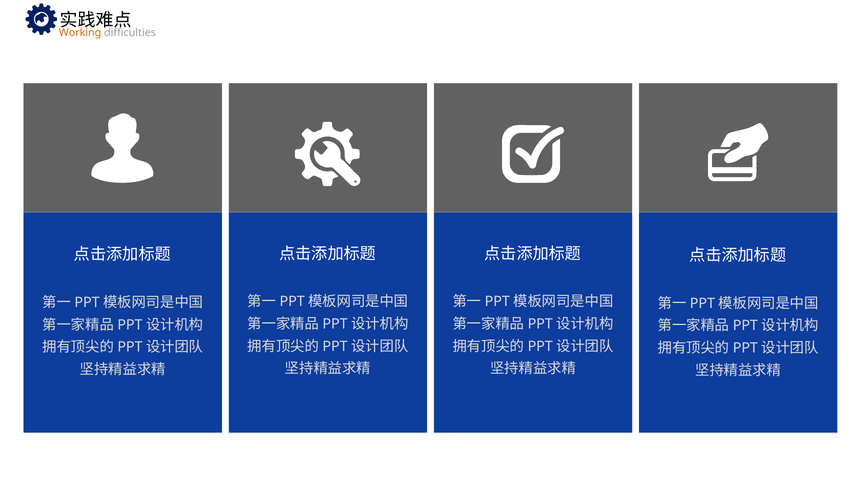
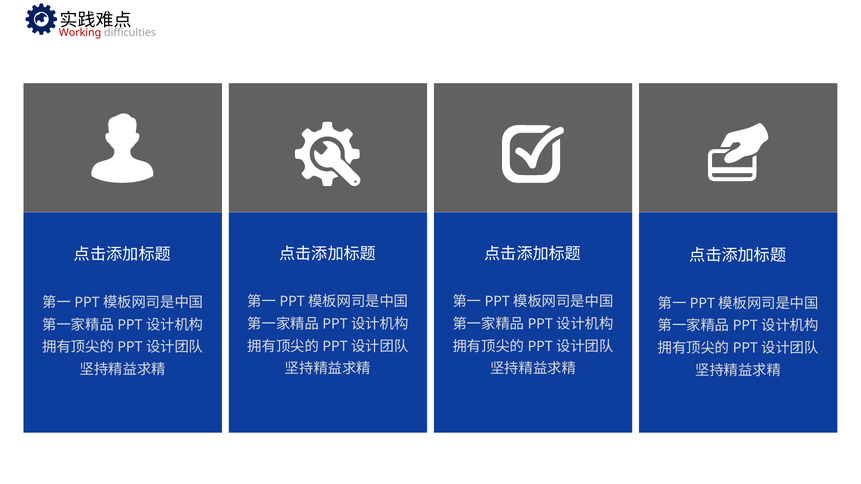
Working colour: orange -> red
